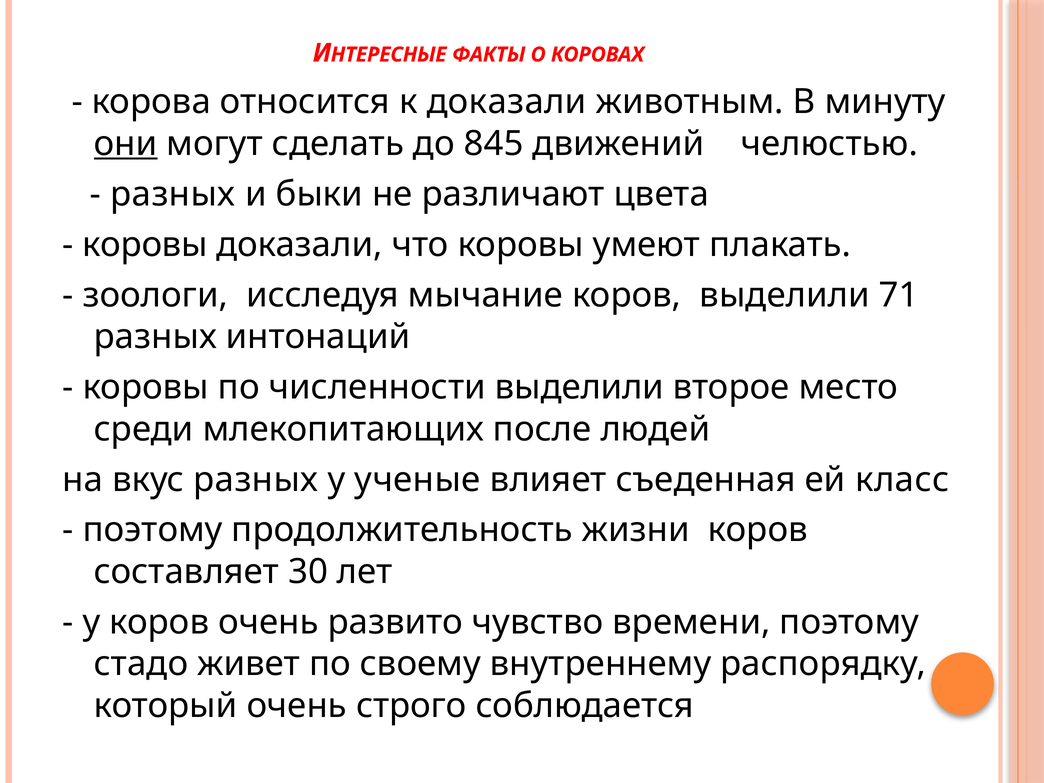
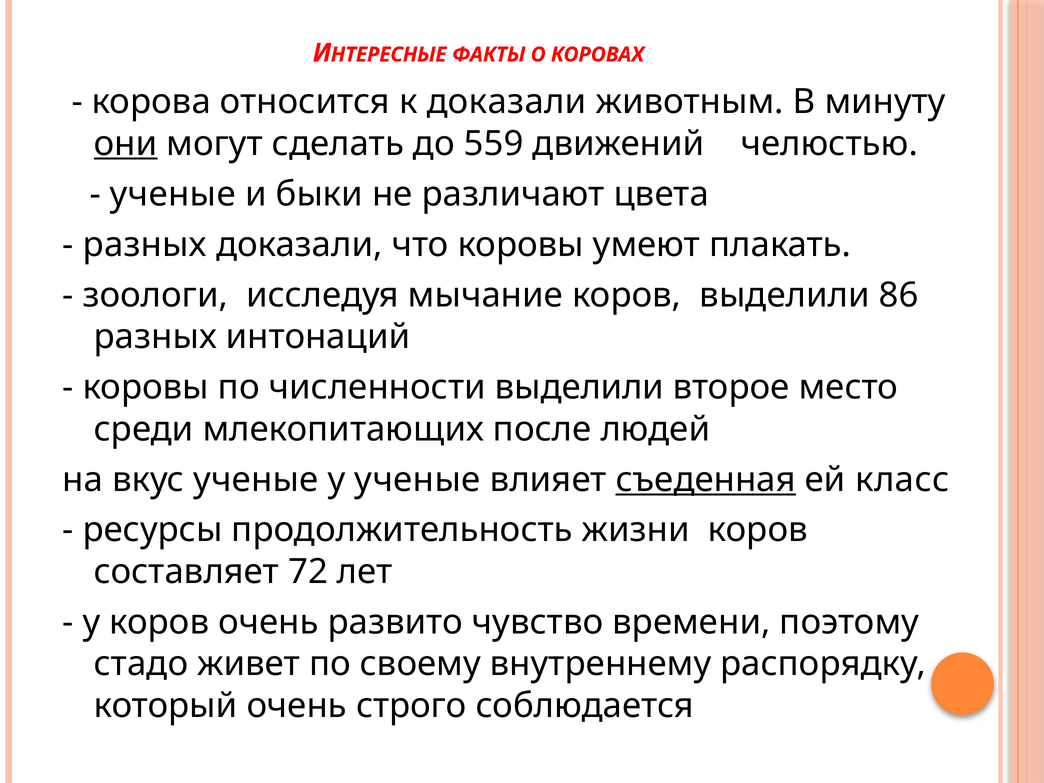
845: 845 -> 559
разных at (173, 194): разных -> ученые
коровы at (145, 245): коровы -> разных
71: 71 -> 86
вкус разных: разных -> ученые
съеденная underline: none -> present
поэтому at (153, 530): поэтому -> ресурсы
30: 30 -> 72
